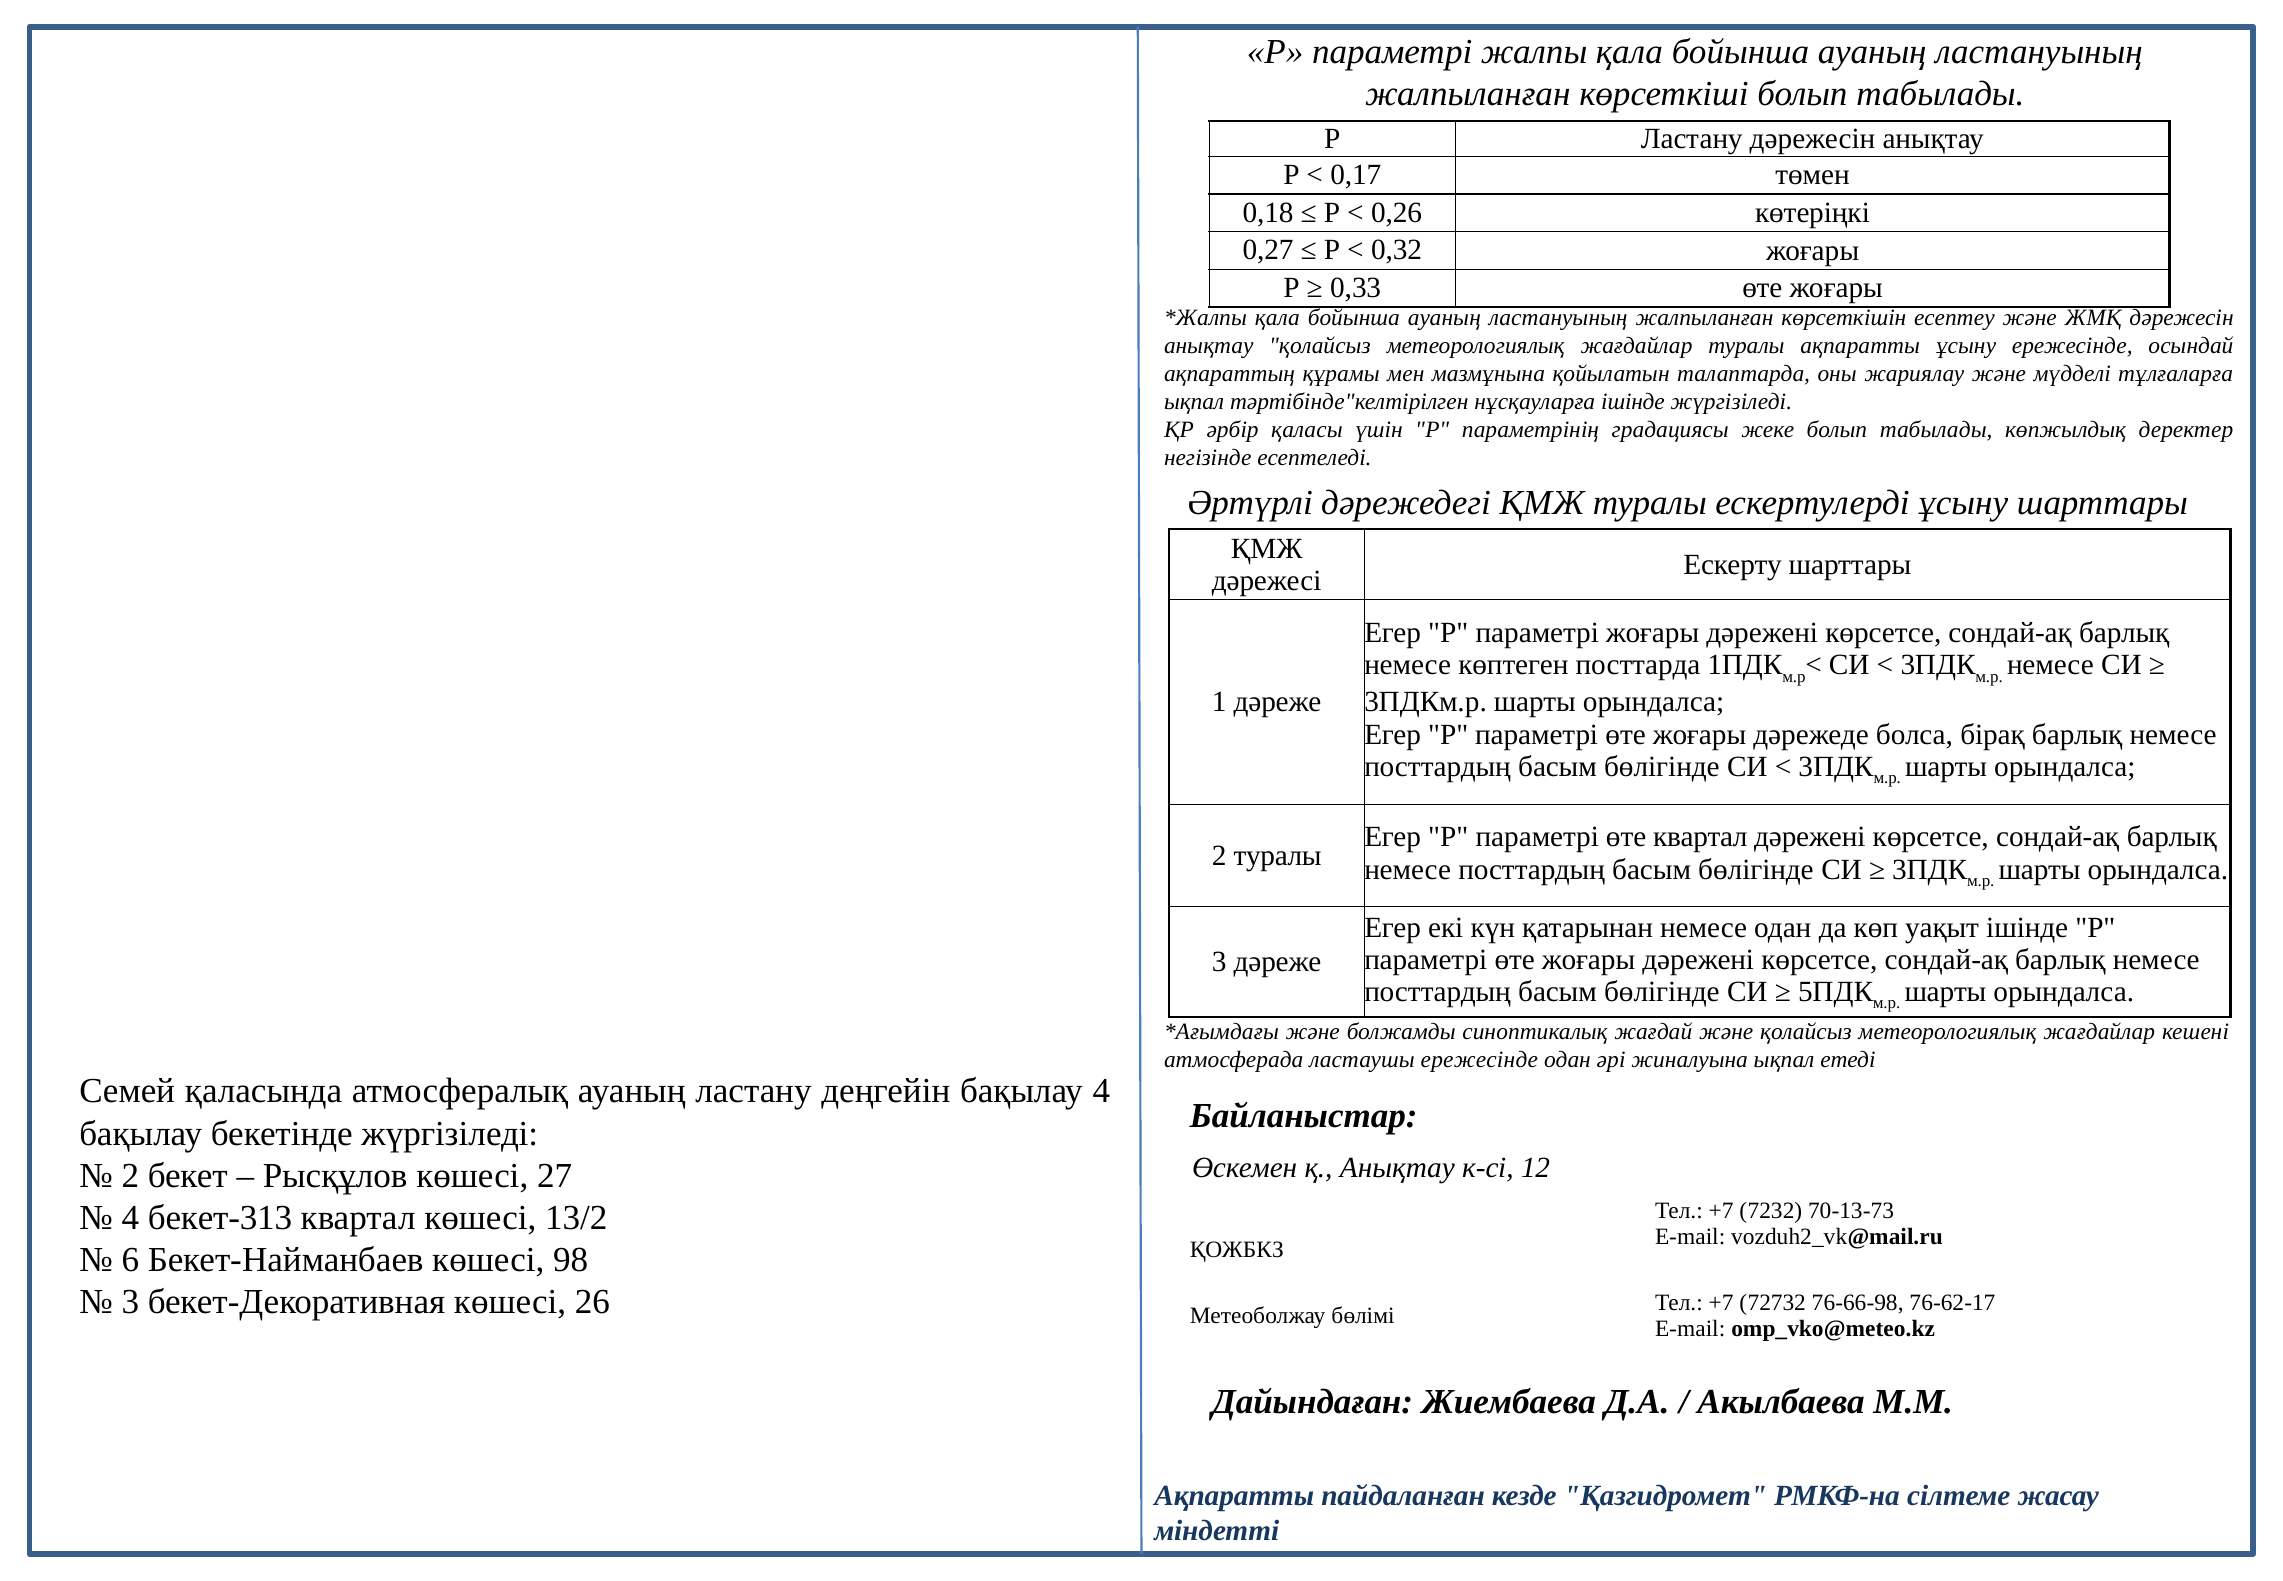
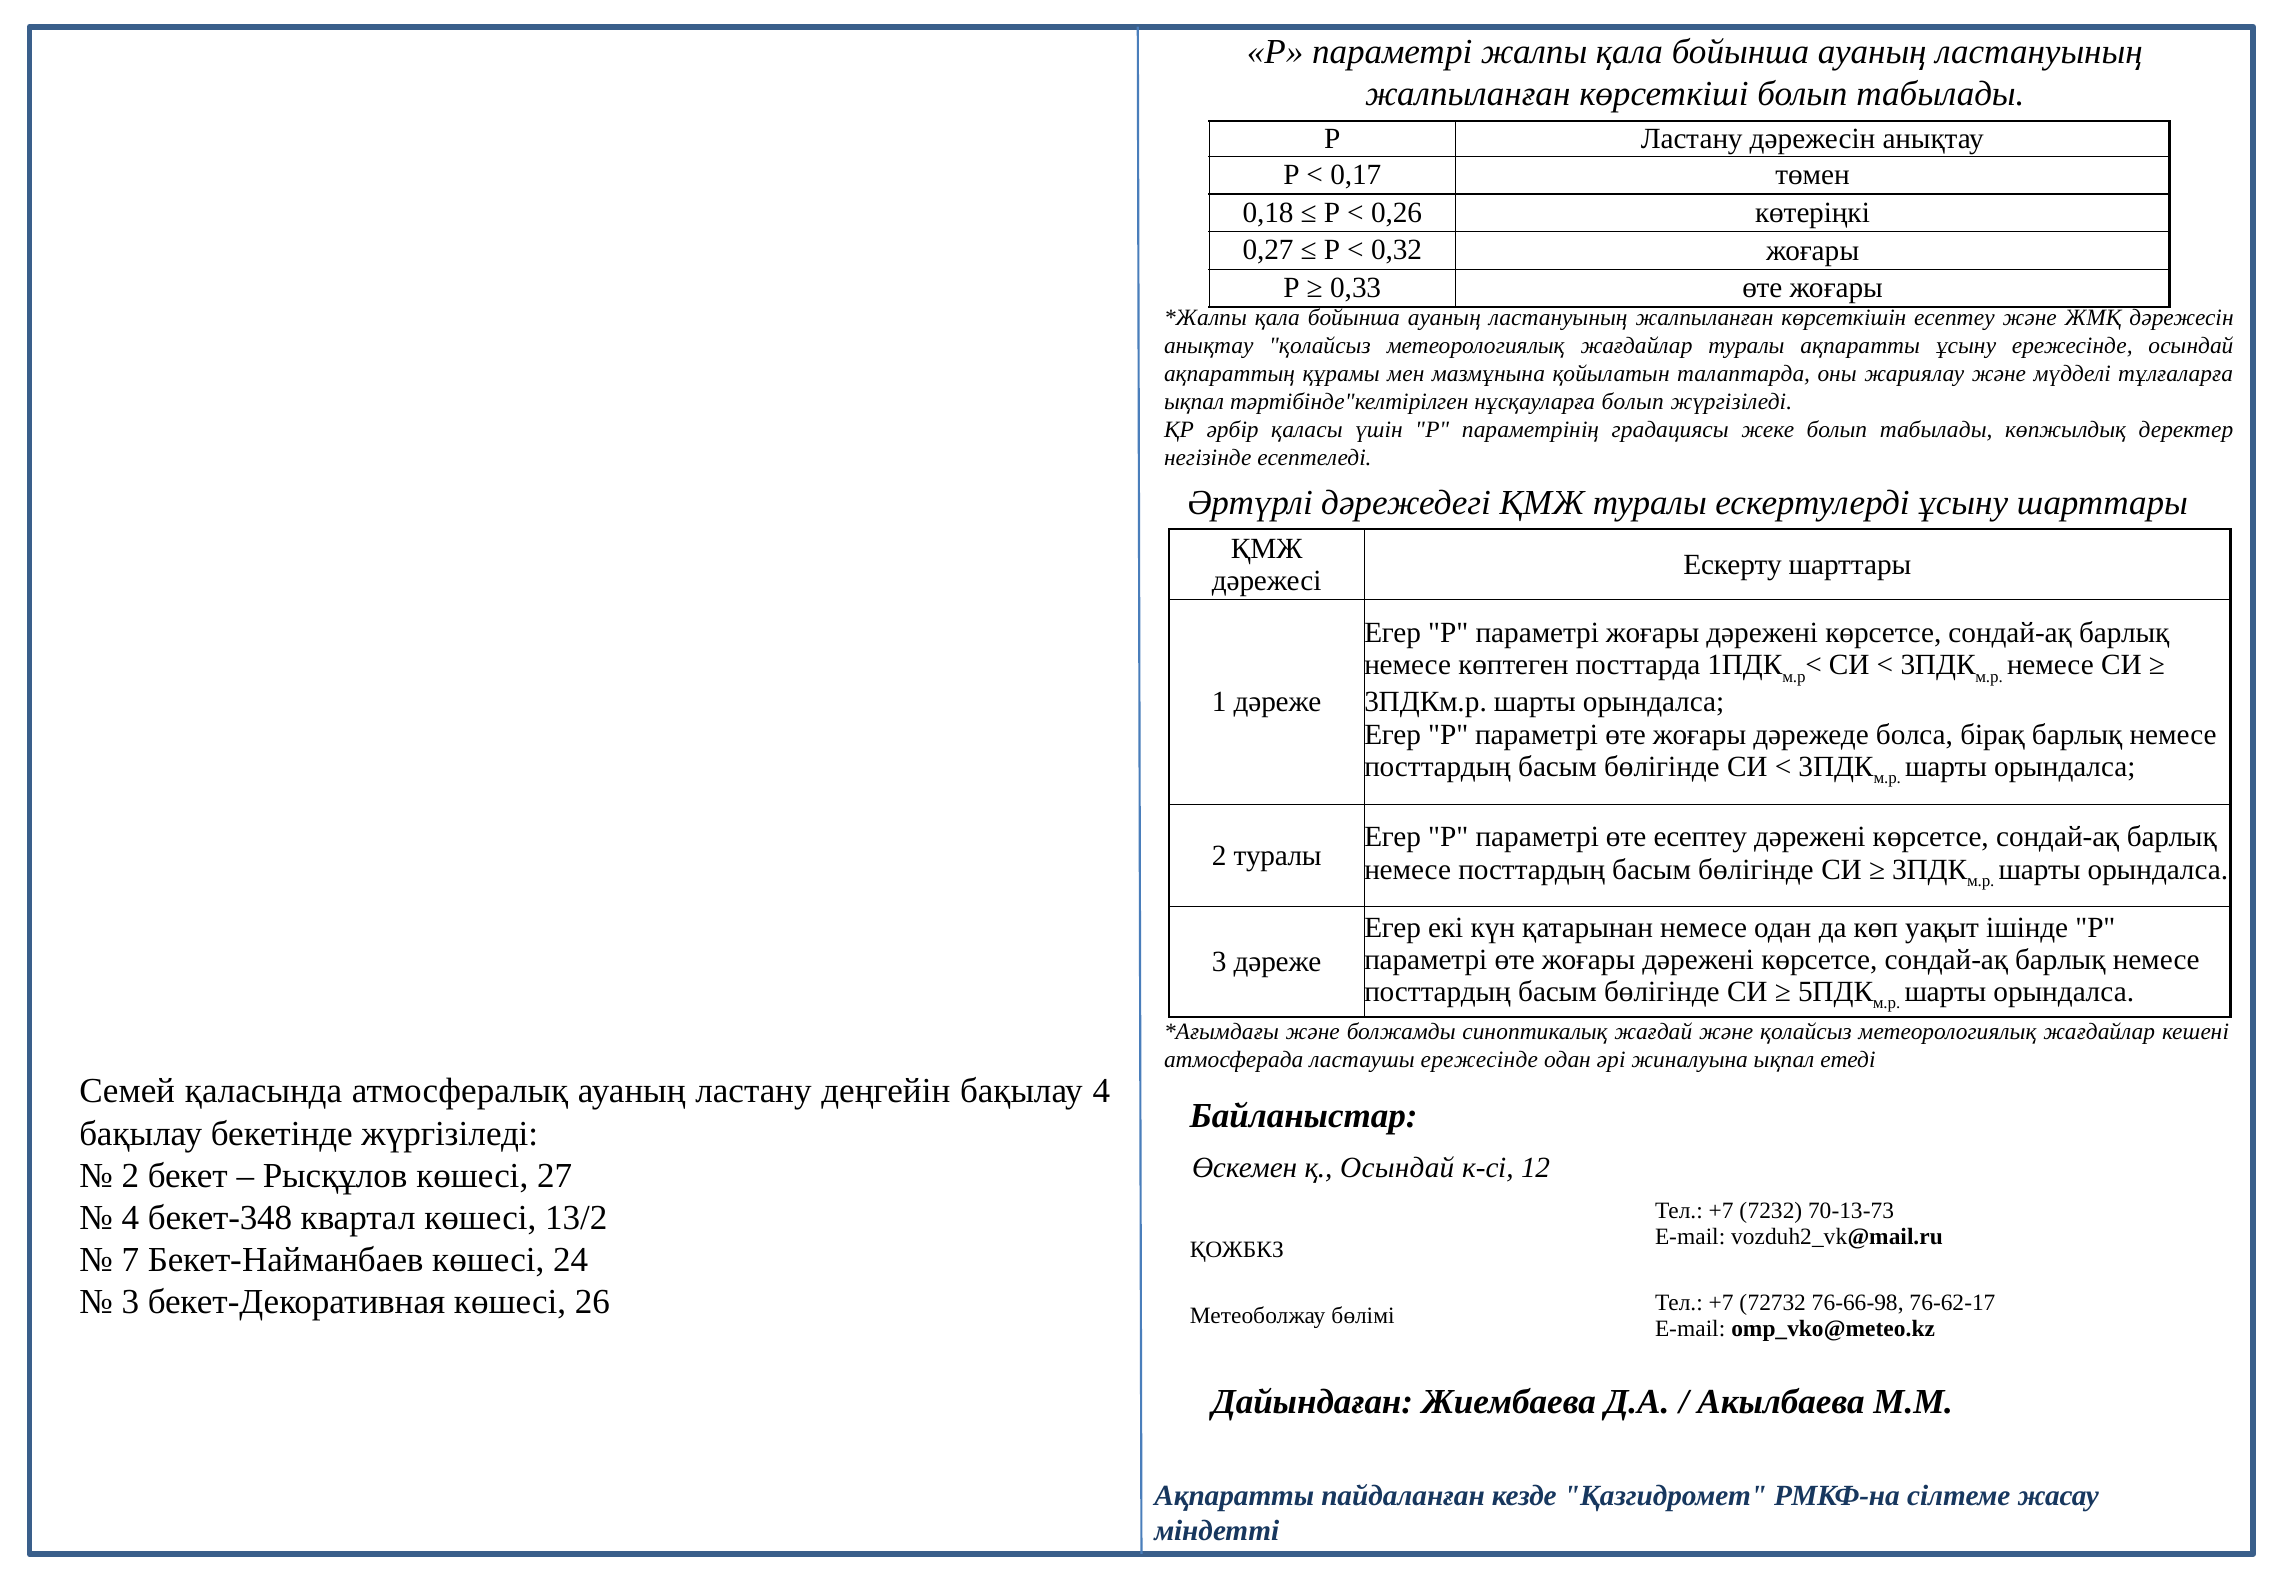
нұсқауларға ішінде: ішінде -> болып
өте квартал: квартал -> есептеу
қ Анықтау: Анықтау -> Осындай
бекет-313: бекет-313 -> бекет-348
6: 6 -> 7
98: 98 -> 24
